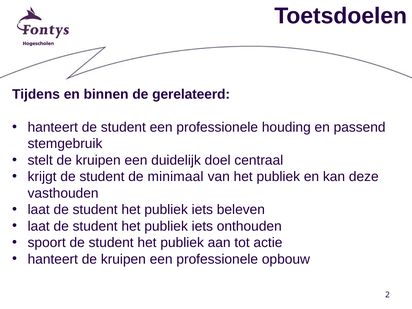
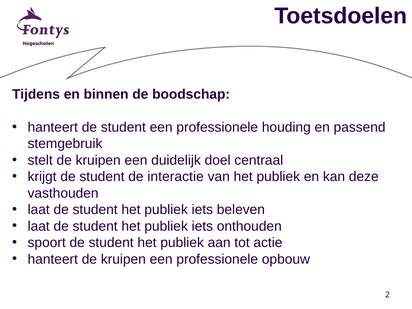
gerelateerd: gerelateerd -> boodschap
minimaal: minimaal -> interactie
